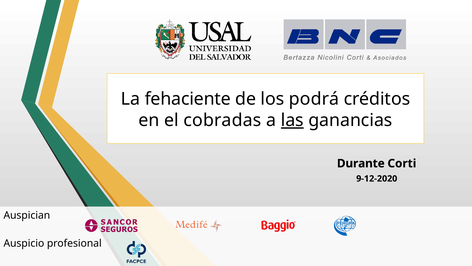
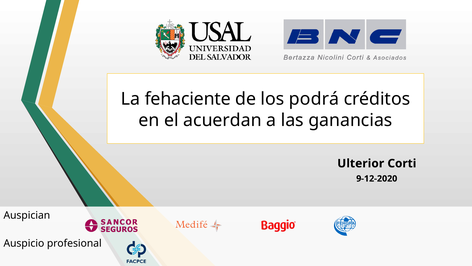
cobradas: cobradas -> acuerdan
las underline: present -> none
Durante: Durante -> Ulterior
